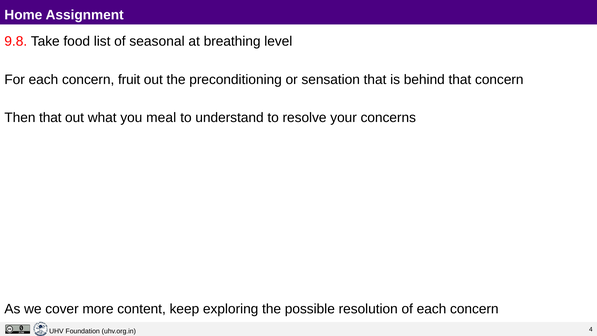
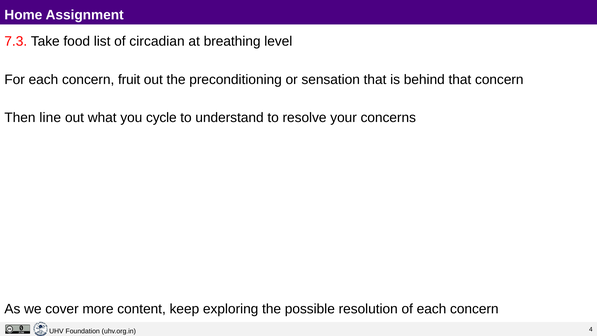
9.8: 9.8 -> 7.3
seasonal: seasonal -> circadian
Then that: that -> line
meal: meal -> cycle
